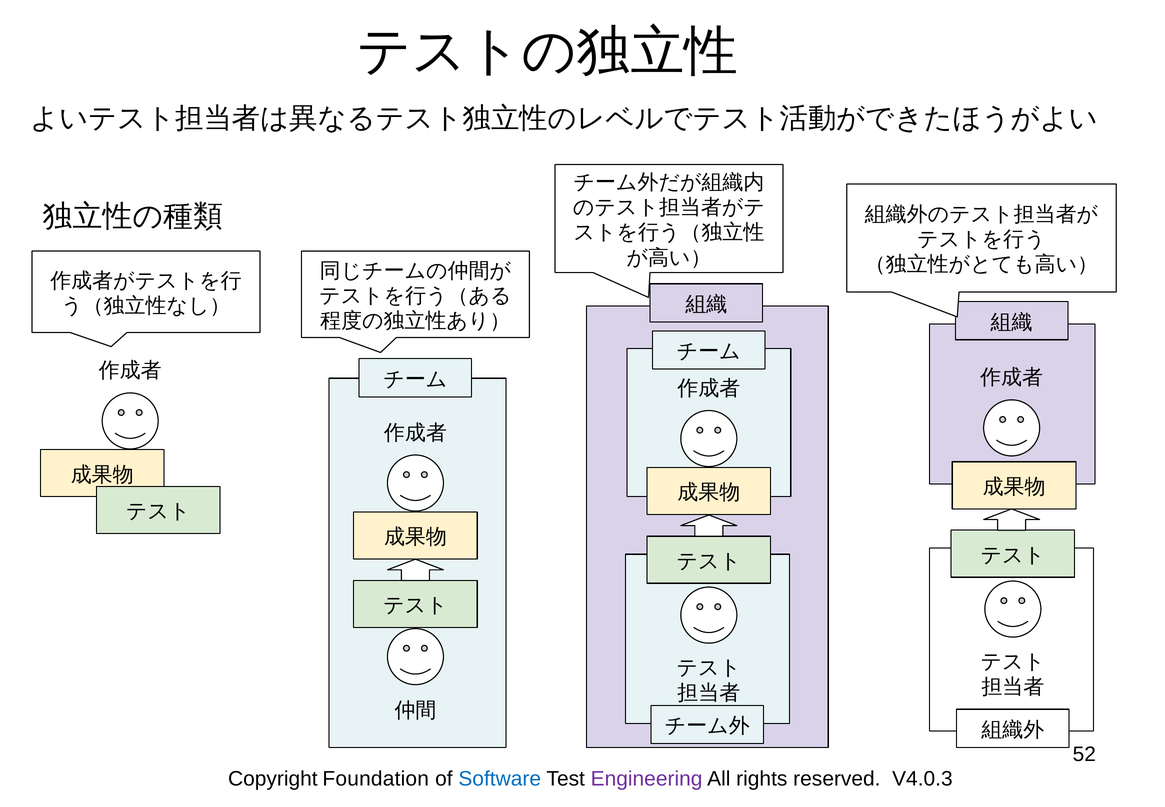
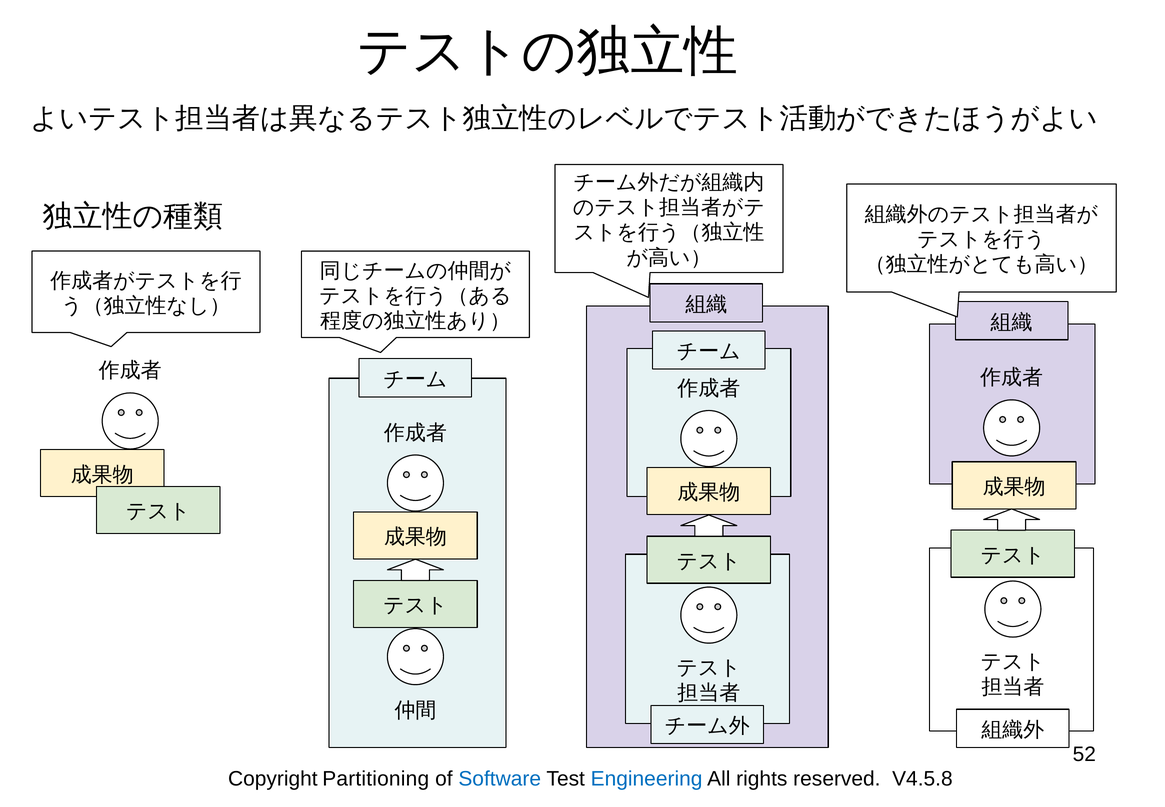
Foundation: Foundation -> Partitioning
Engineering colour: purple -> blue
V4.0.3: V4.0.3 -> V4.5.8
